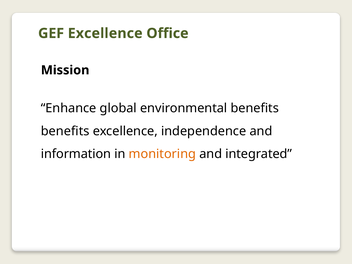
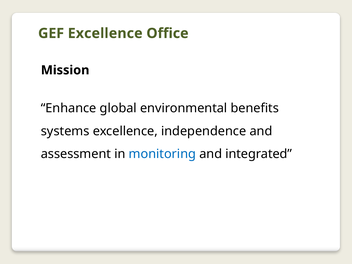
benefits at (65, 131): benefits -> systems
information: information -> assessment
monitoring colour: orange -> blue
